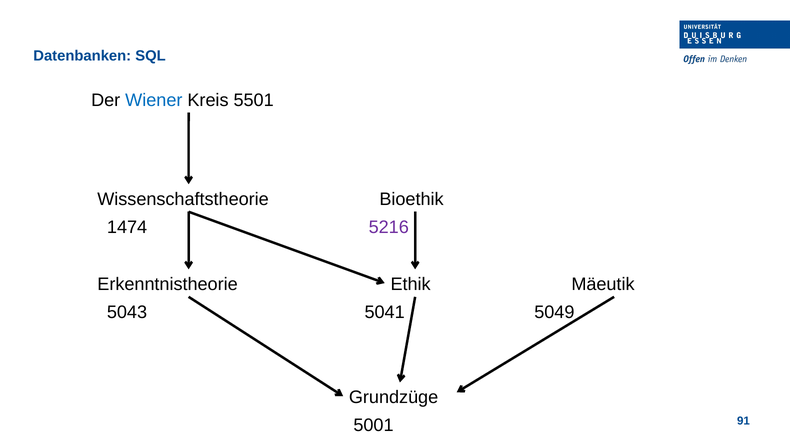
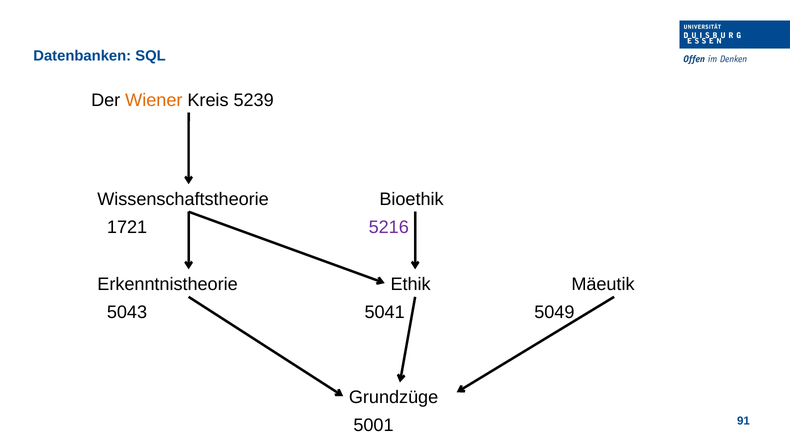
Wiener colour: blue -> orange
5501: 5501 -> 5239
1474: 1474 -> 1721
